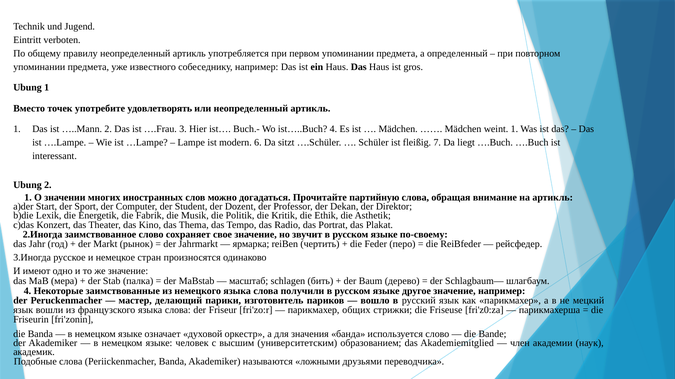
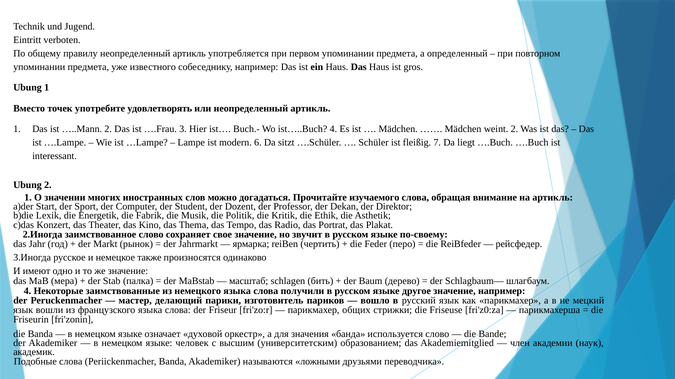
weint 1: 1 -> 2
партийную: партийную -> изучаемого
стран: стран -> также
